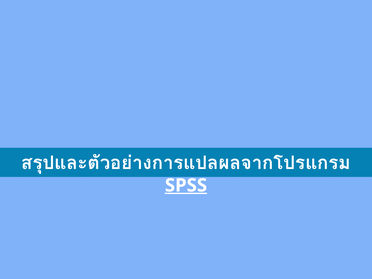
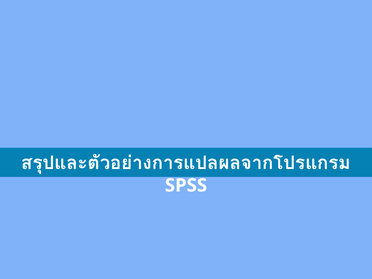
SPSS underline: present -> none
